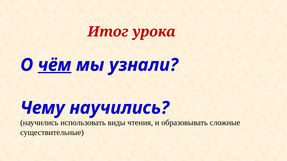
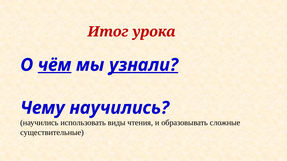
узнали underline: none -> present
